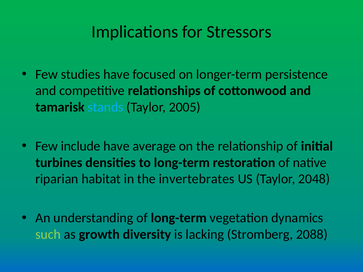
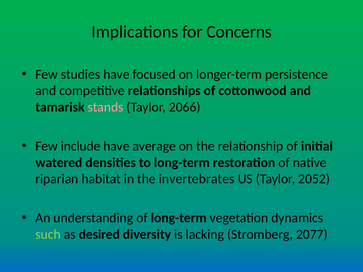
Stressors: Stressors -> Concerns
stands colour: light blue -> pink
2005: 2005 -> 2066
turbines: turbines -> watered
2048: 2048 -> 2052
growth: growth -> desired
2088: 2088 -> 2077
